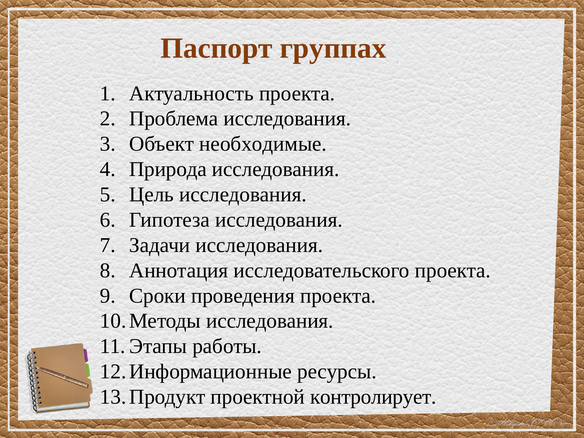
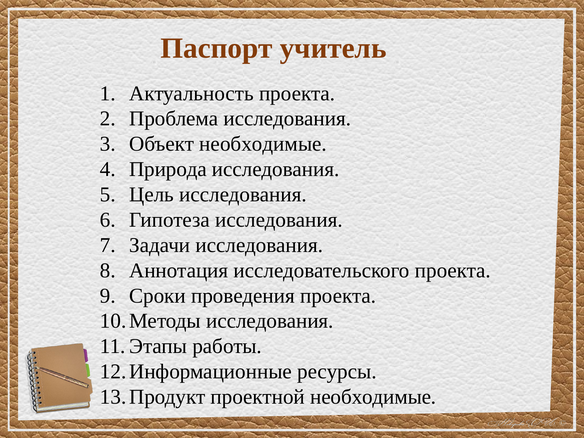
группах: группах -> учитель
проектной контролирует: контролирует -> необходимые
